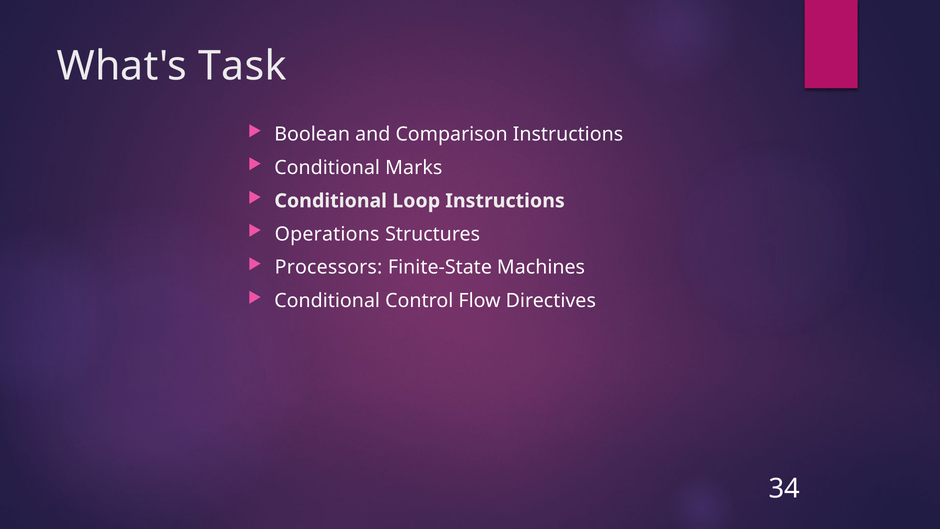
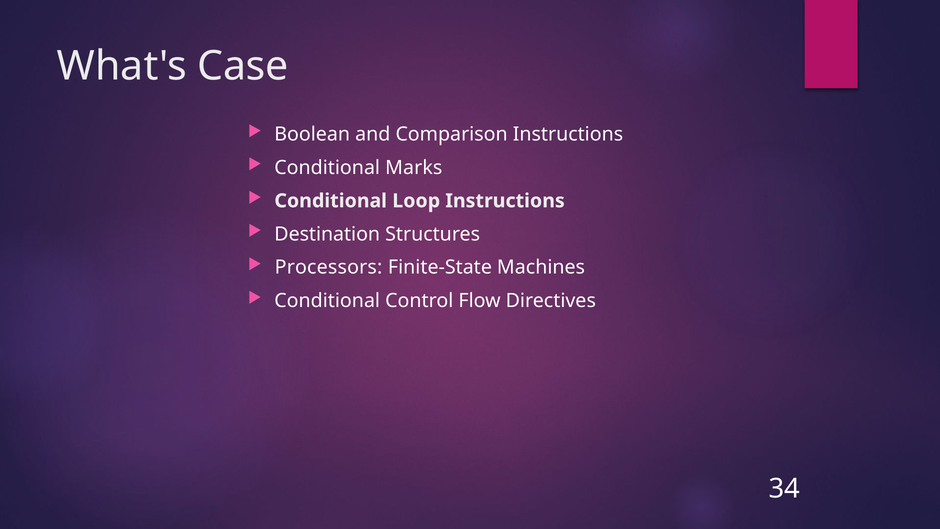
Task: Task -> Case
Operations: Operations -> Destination
